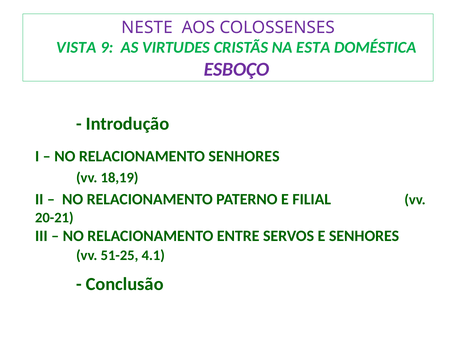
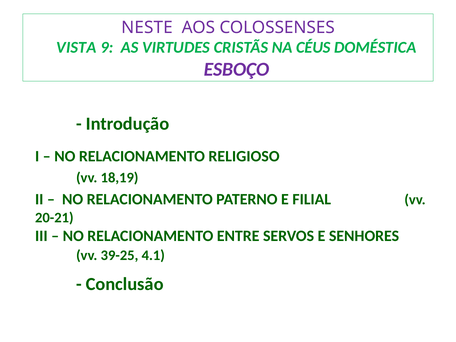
ESTA: ESTA -> CÉUS
RELACIONAMENTO SENHORES: SENHORES -> RELIGIOSO
51-25: 51-25 -> 39-25
